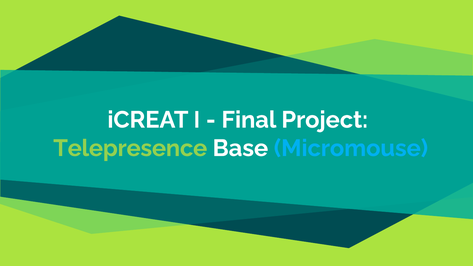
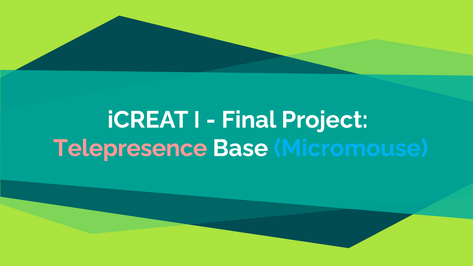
Telepresence colour: light green -> pink
